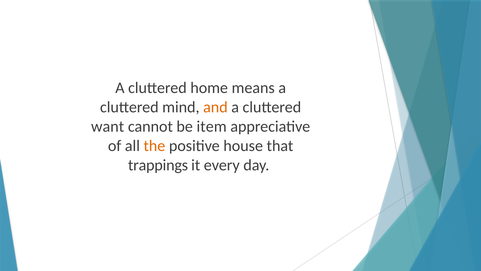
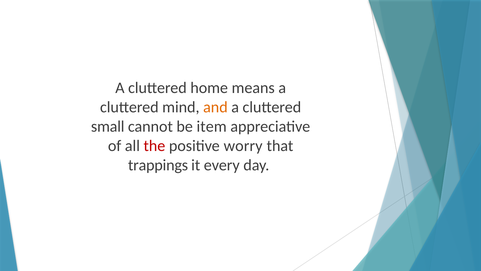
want: want -> small
the colour: orange -> red
house: house -> worry
